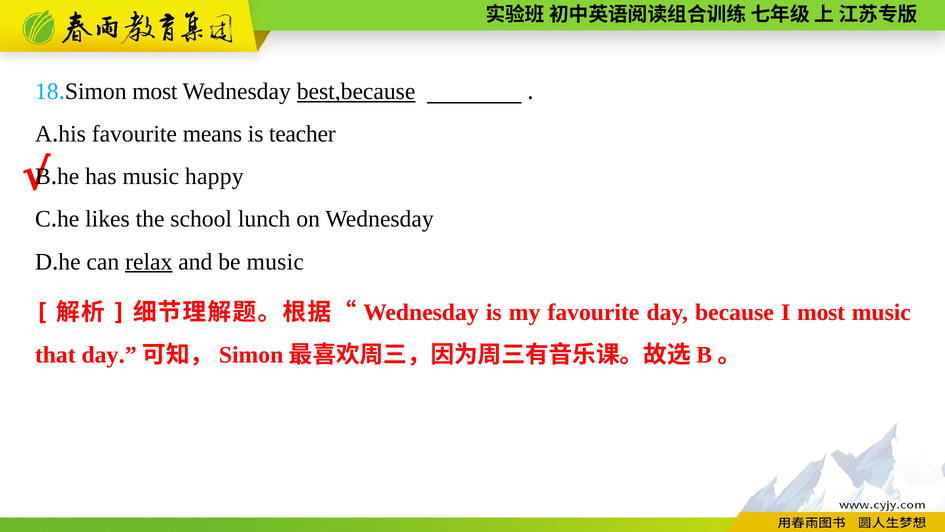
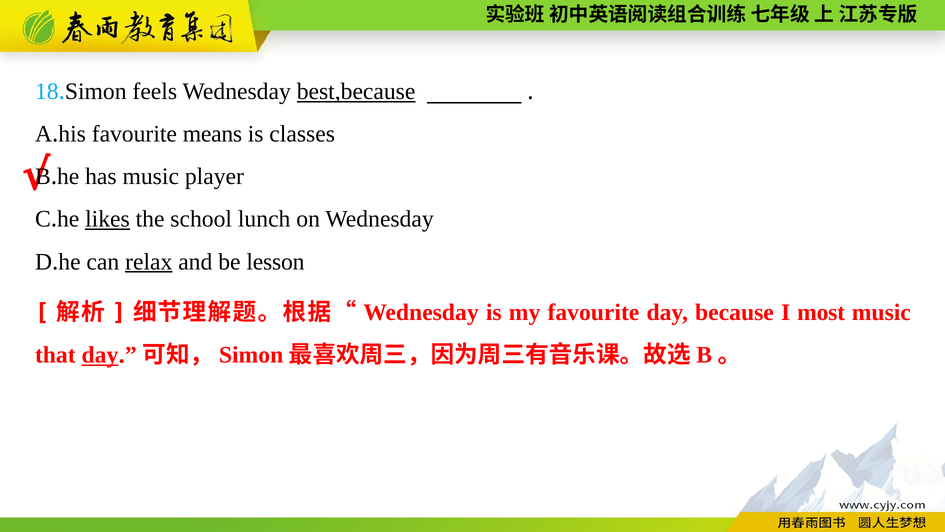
most at (155, 91): most -> feels
teacher: teacher -> classes
happy: happy -> player
likes underline: none -> present
be music: music -> lesson
day at (100, 355) underline: none -> present
